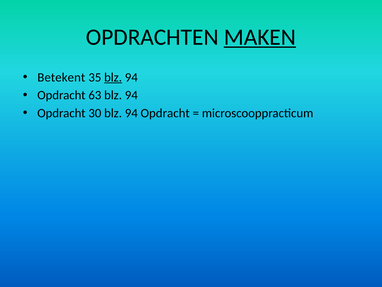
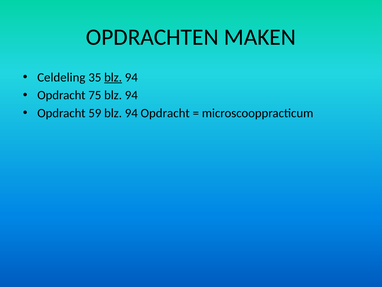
MAKEN underline: present -> none
Betekent: Betekent -> Celdeling
63: 63 -> 75
30: 30 -> 59
